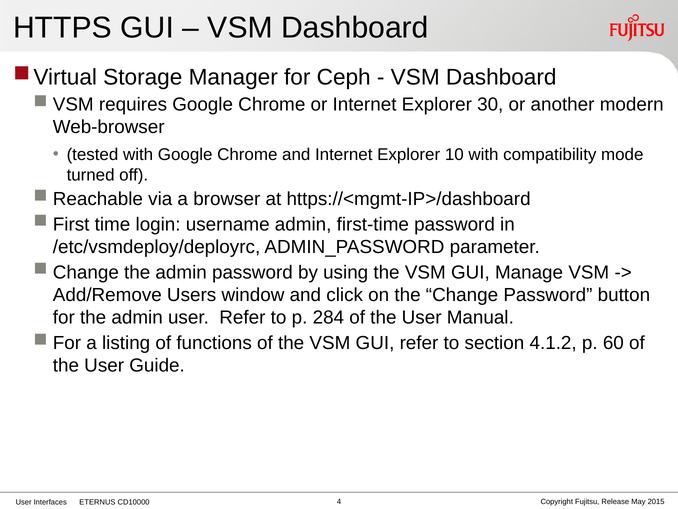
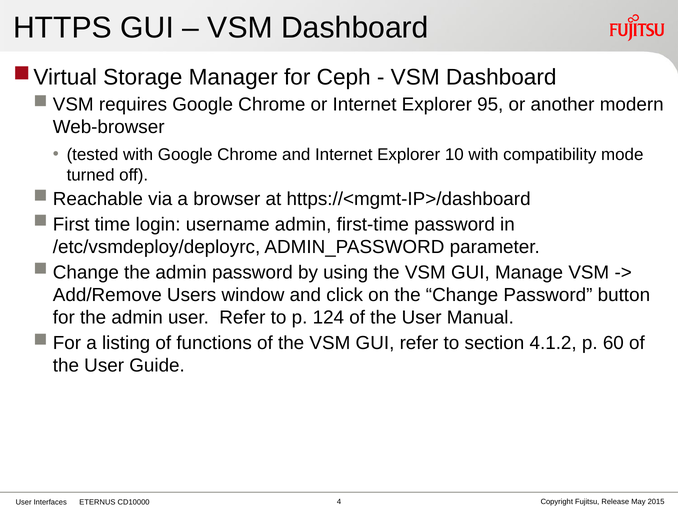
30: 30 -> 95
284: 284 -> 124
